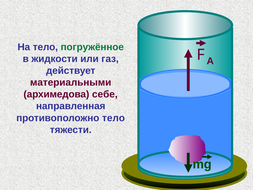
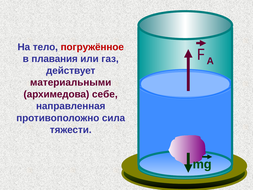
погружённое colour: green -> red
жидкости: жидкости -> плавания
противоположно тело: тело -> сила
